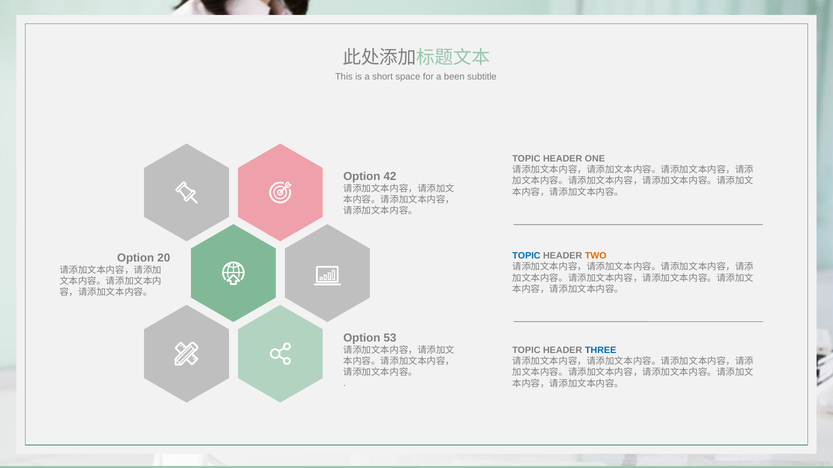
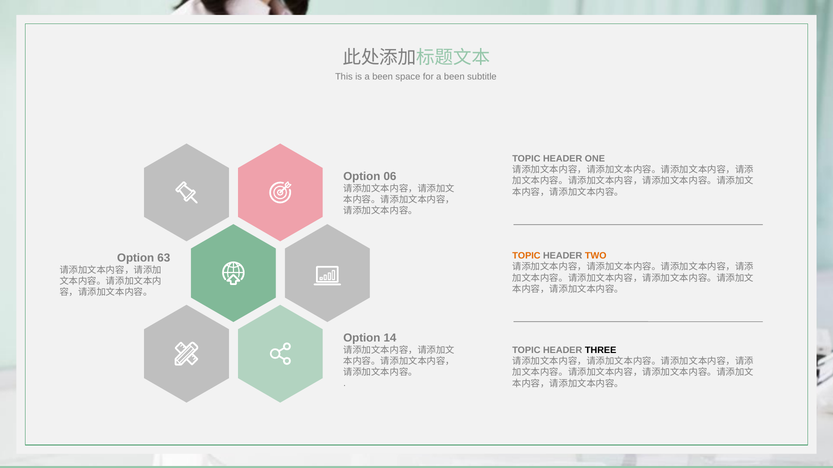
is a short: short -> been
42: 42 -> 06
TOPIC at (526, 256) colour: blue -> orange
20: 20 -> 63
53: 53 -> 14
THREE colour: blue -> black
